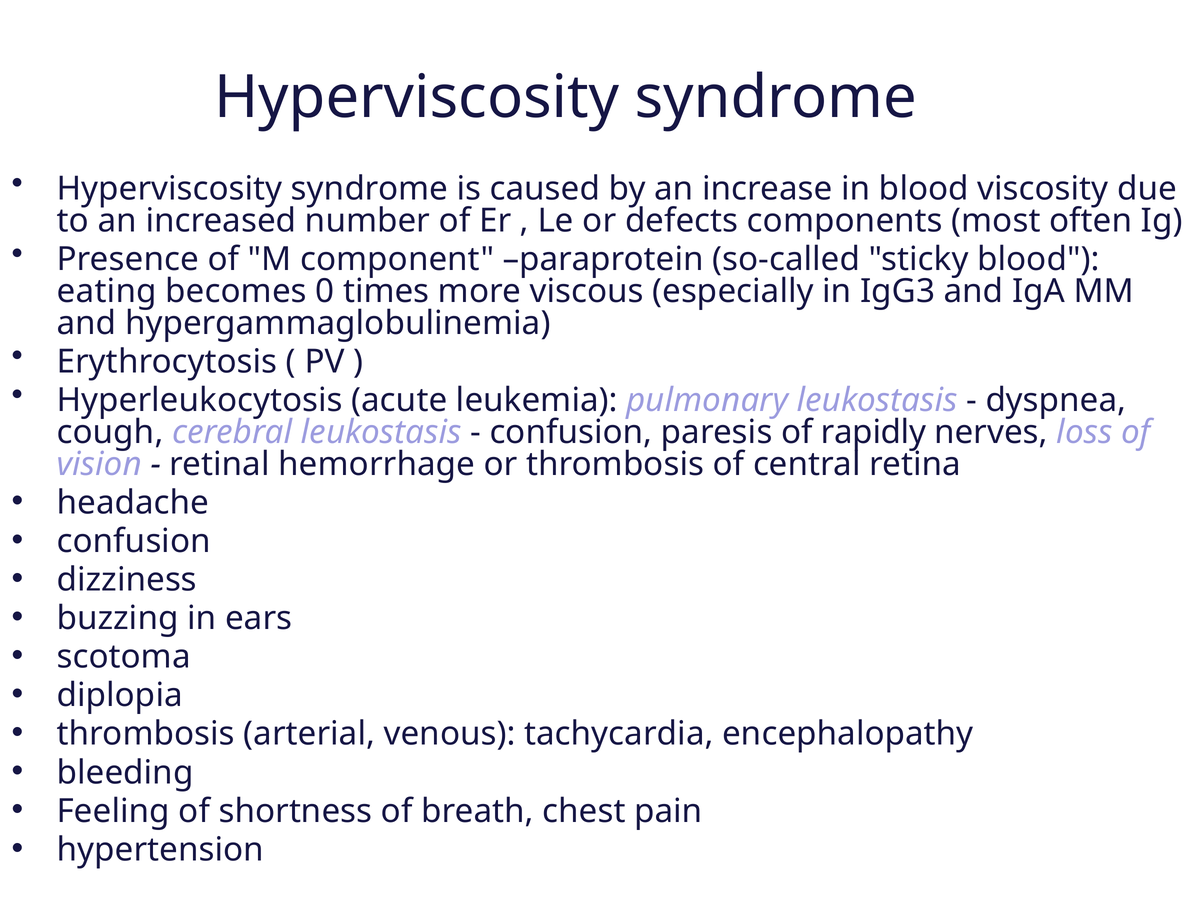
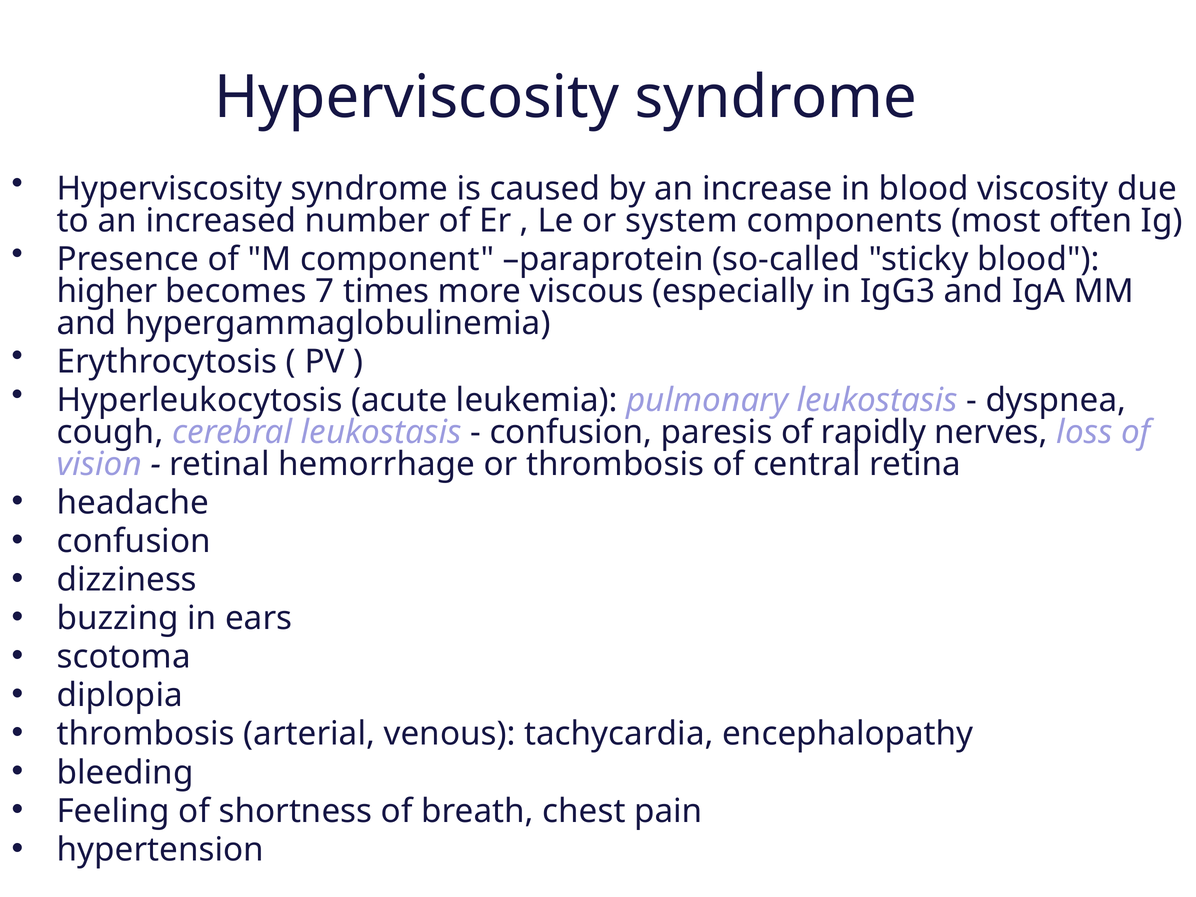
defects: defects -> system
eating: eating -> higher
0: 0 -> 7
